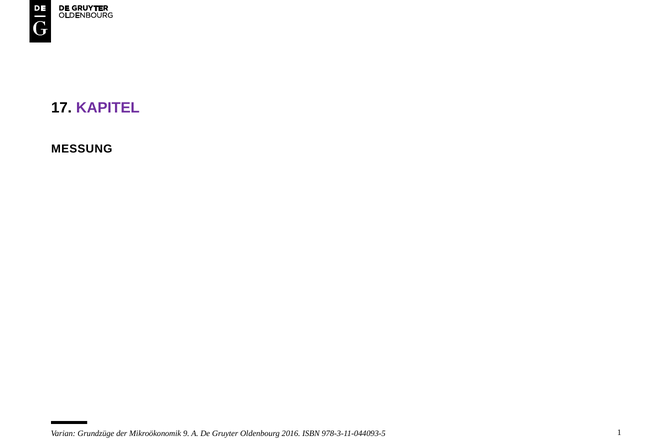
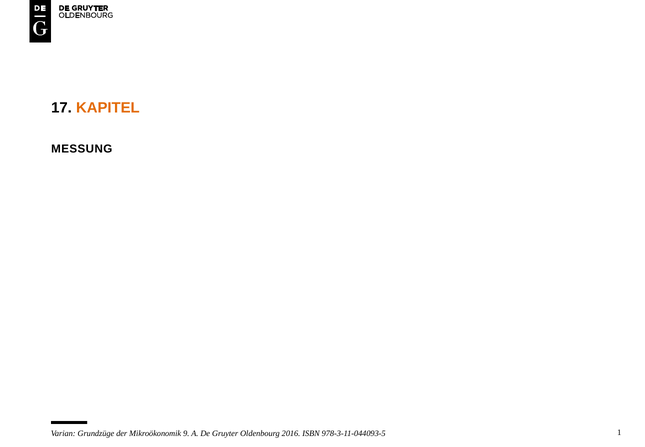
KAPITEL colour: purple -> orange
